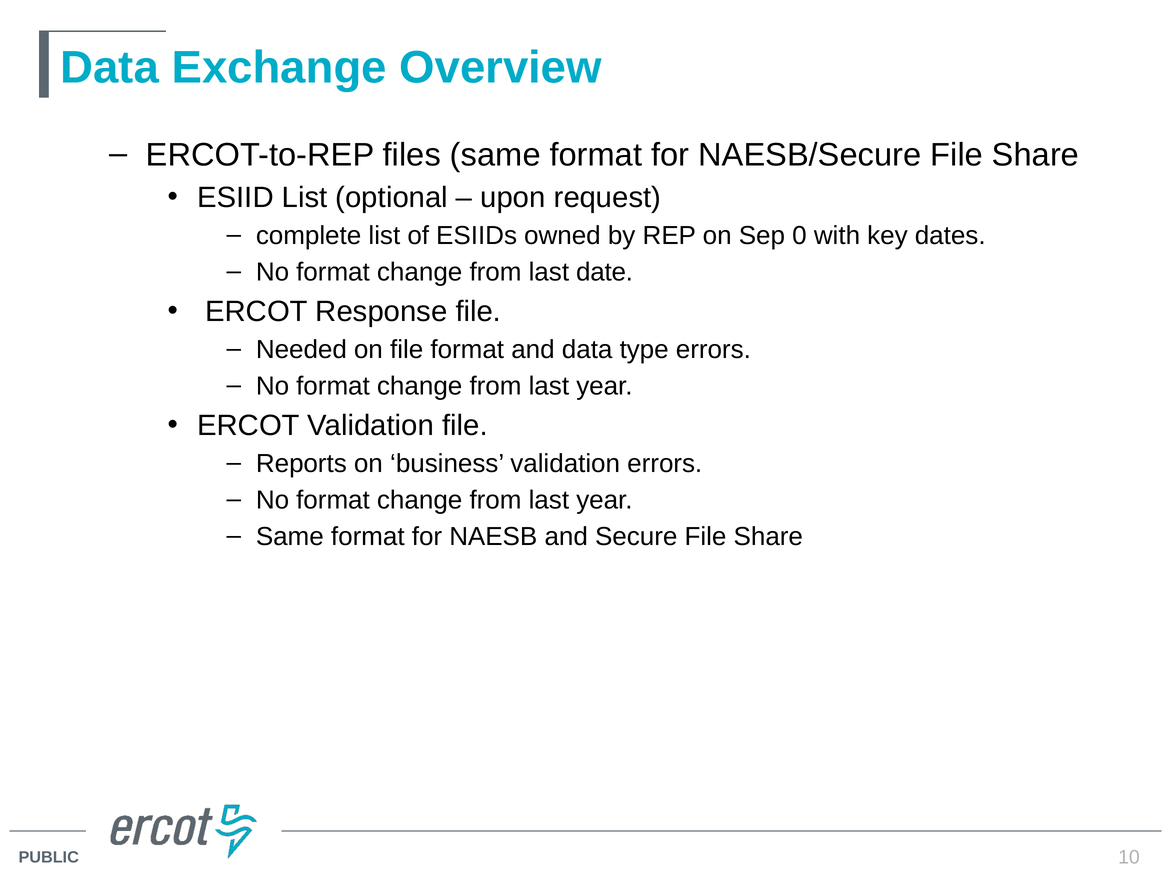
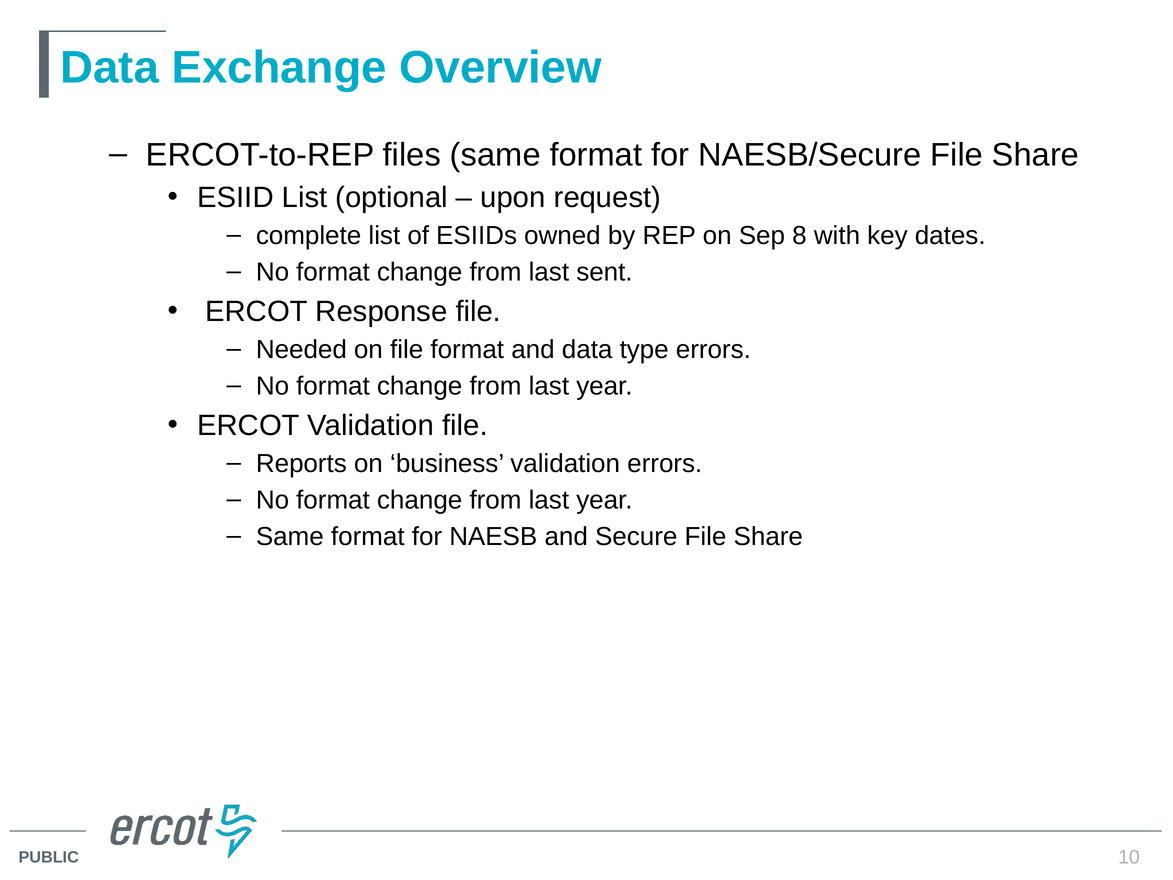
0: 0 -> 8
date: date -> sent
